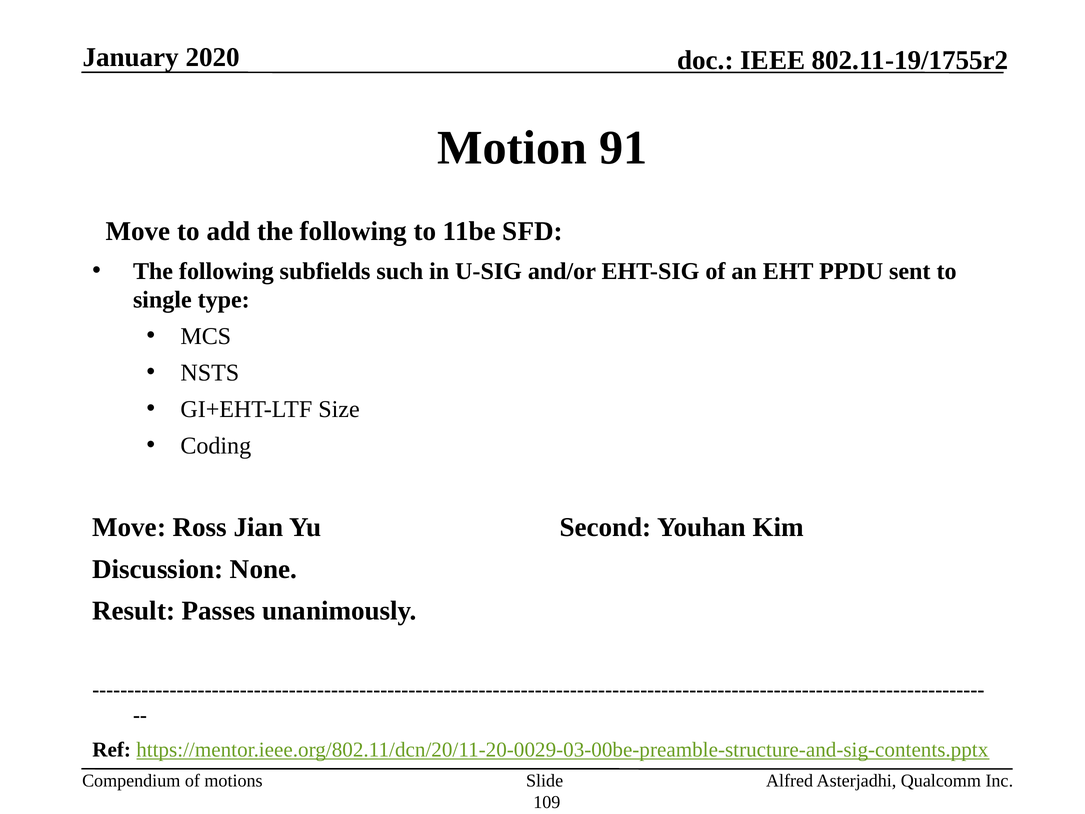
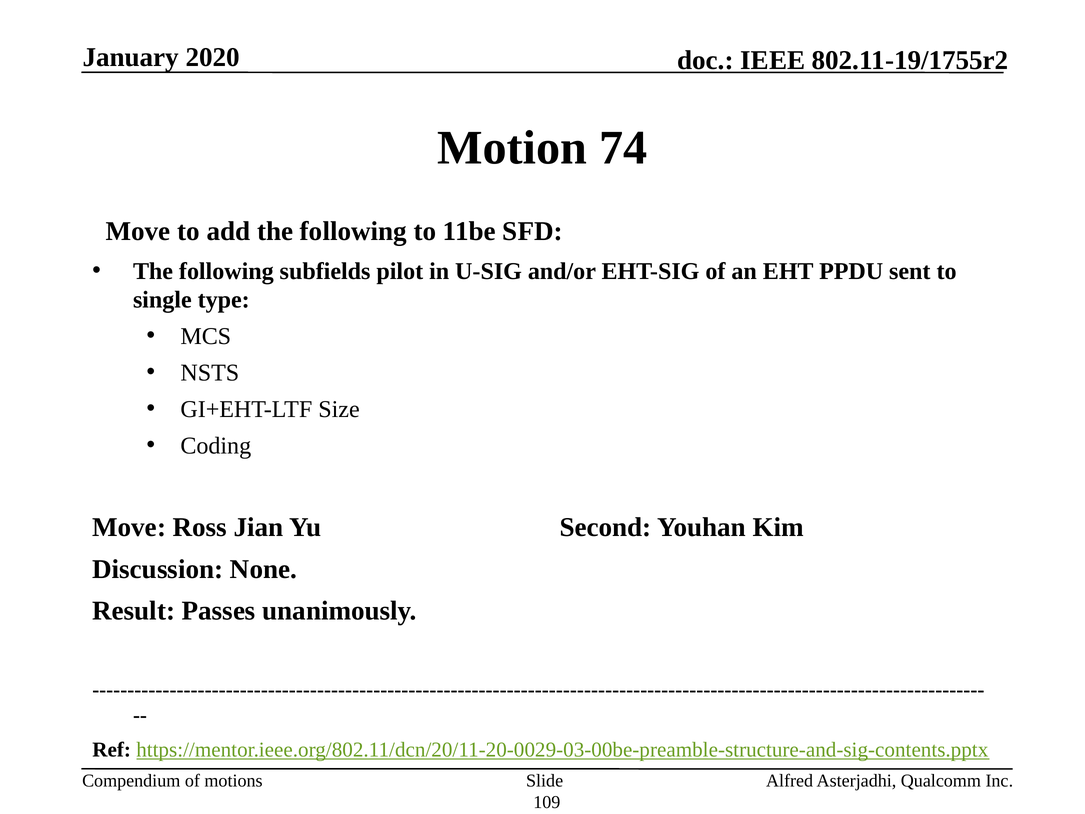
91: 91 -> 74
such: such -> pilot
